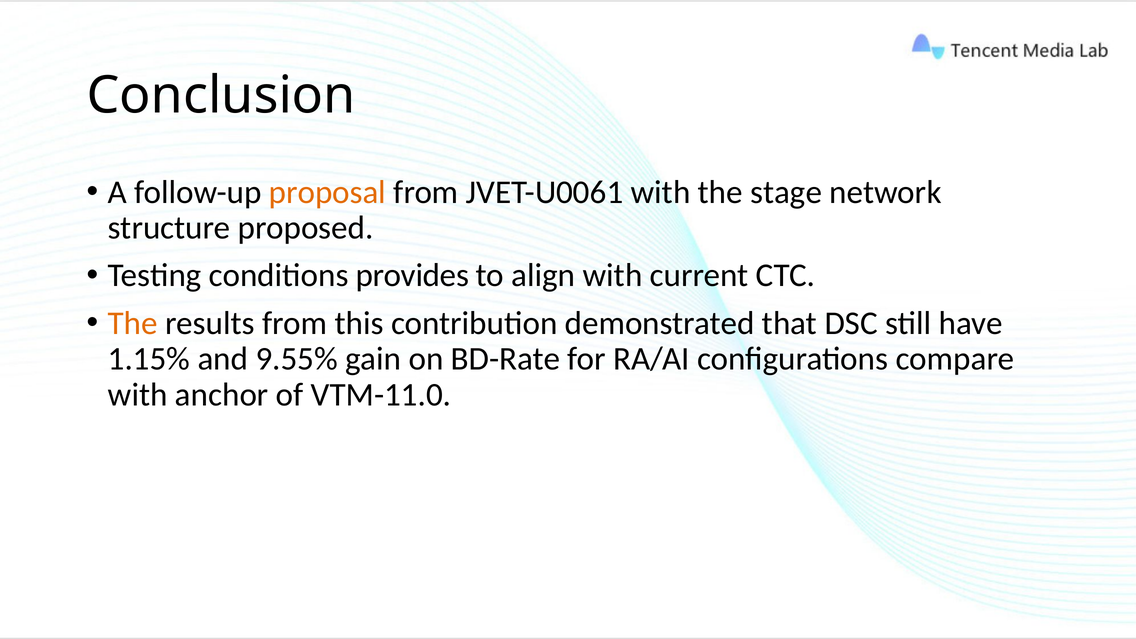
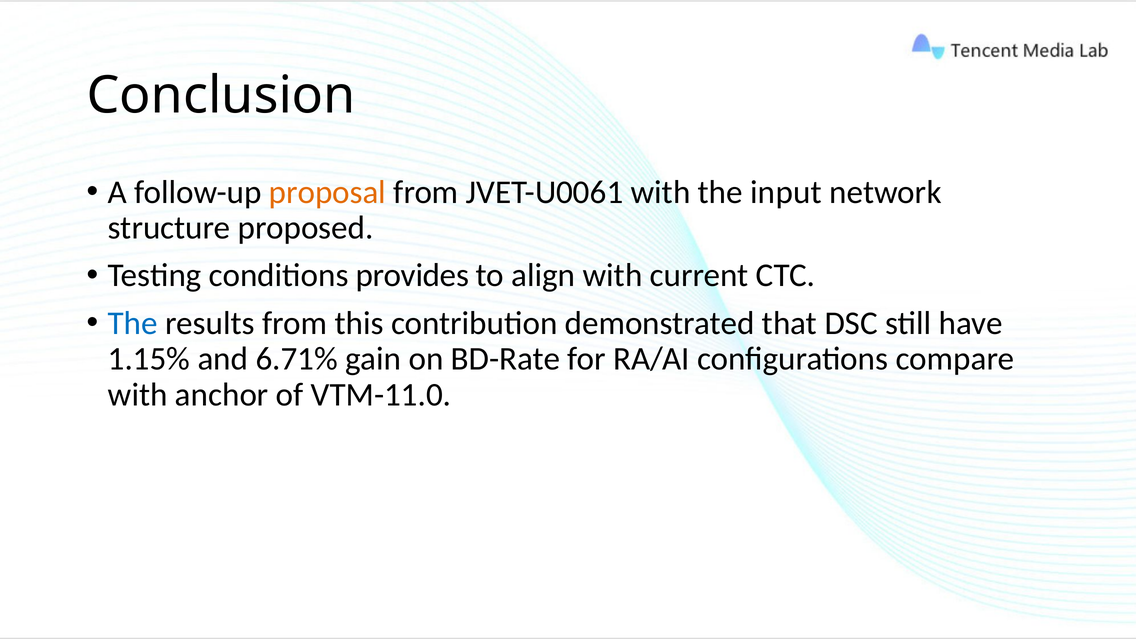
stage: stage -> input
The at (133, 323) colour: orange -> blue
9.55%: 9.55% -> 6.71%
